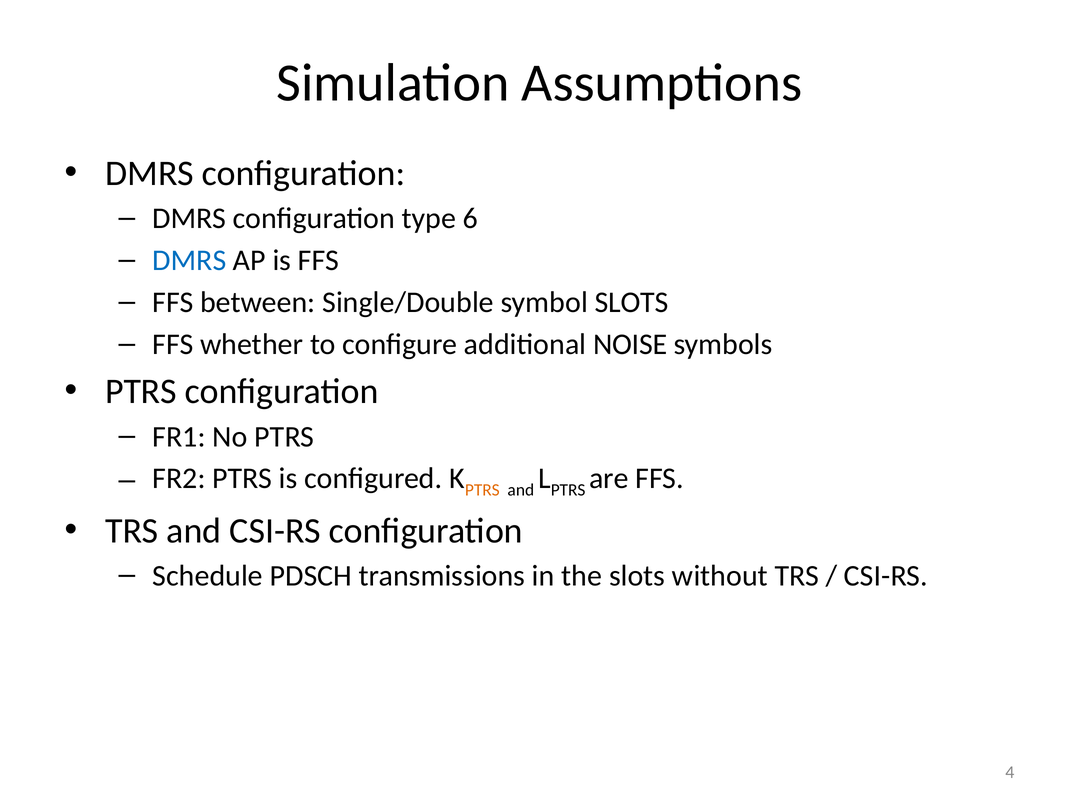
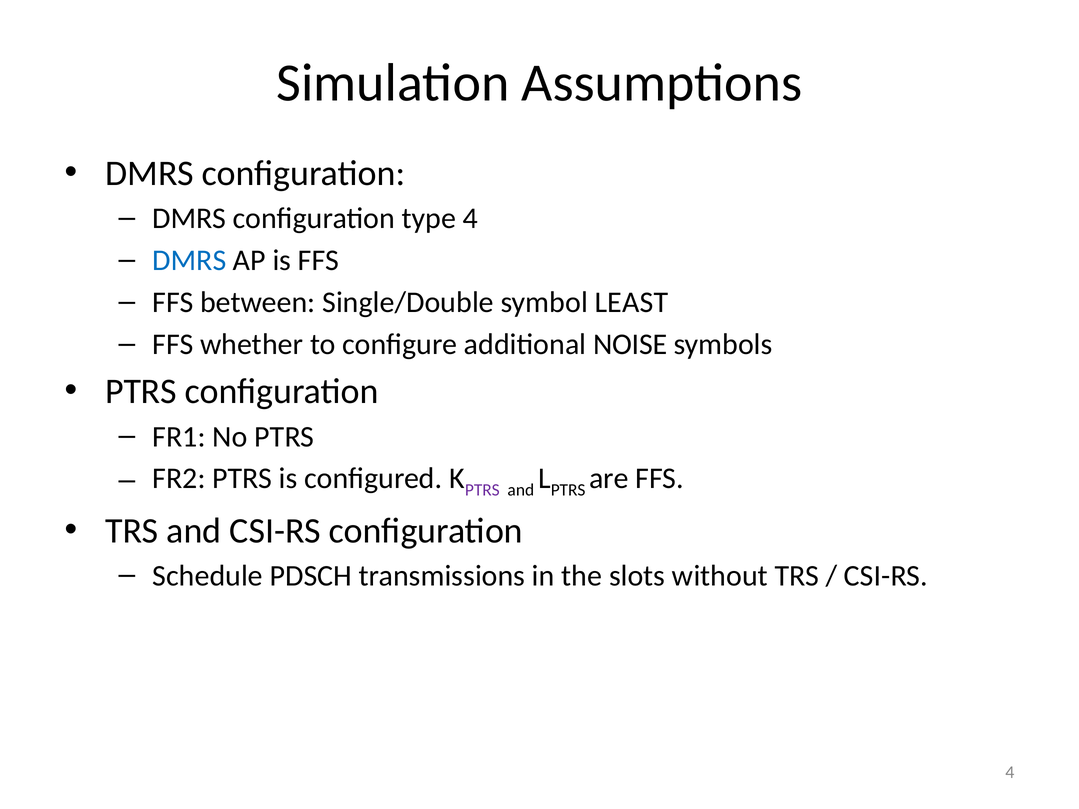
type 6: 6 -> 4
symbol SLOTS: SLOTS -> LEAST
PTRS at (482, 490) colour: orange -> purple
